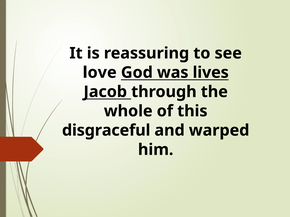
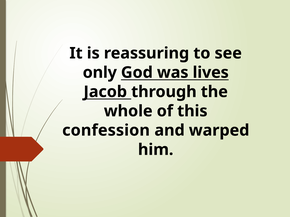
love: love -> only
disgraceful: disgraceful -> confession
